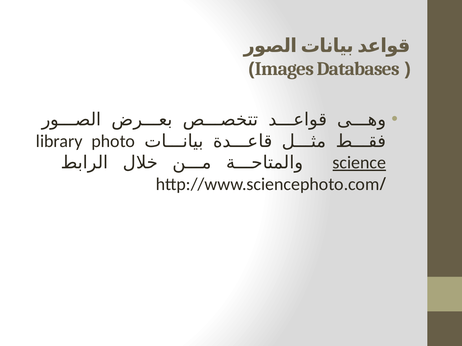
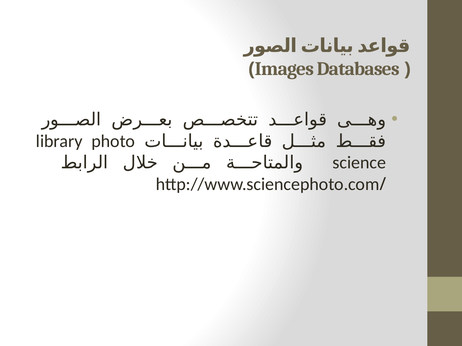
science underline: present -> none
